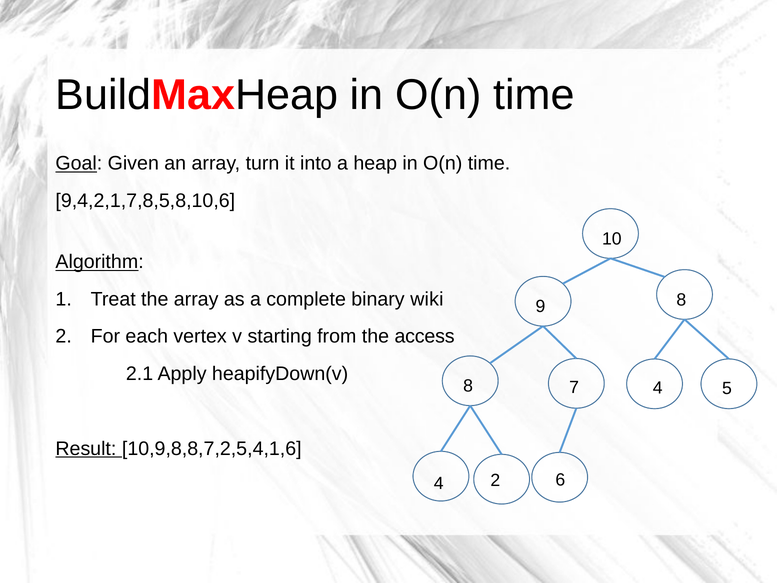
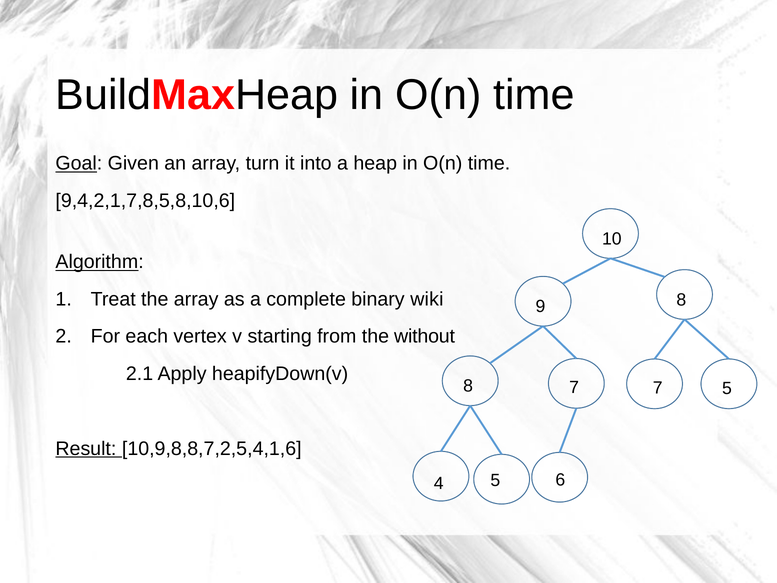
access: access -> without
7 4: 4 -> 7
4 2: 2 -> 5
